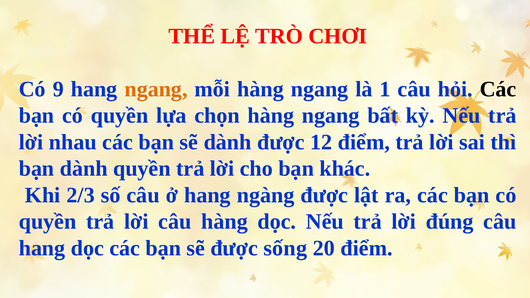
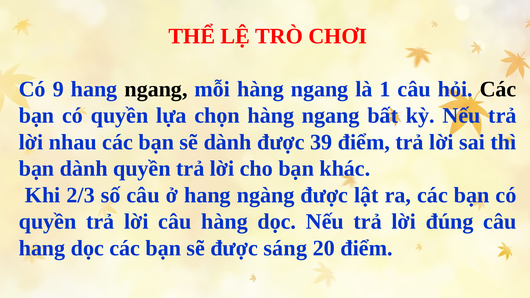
ngang at (156, 89) colour: orange -> black
12: 12 -> 39
sống: sống -> sáng
